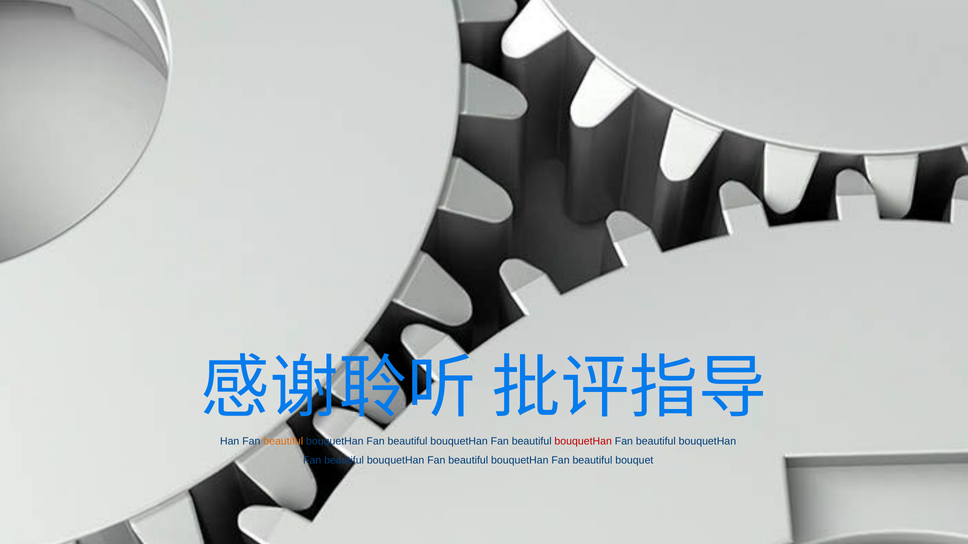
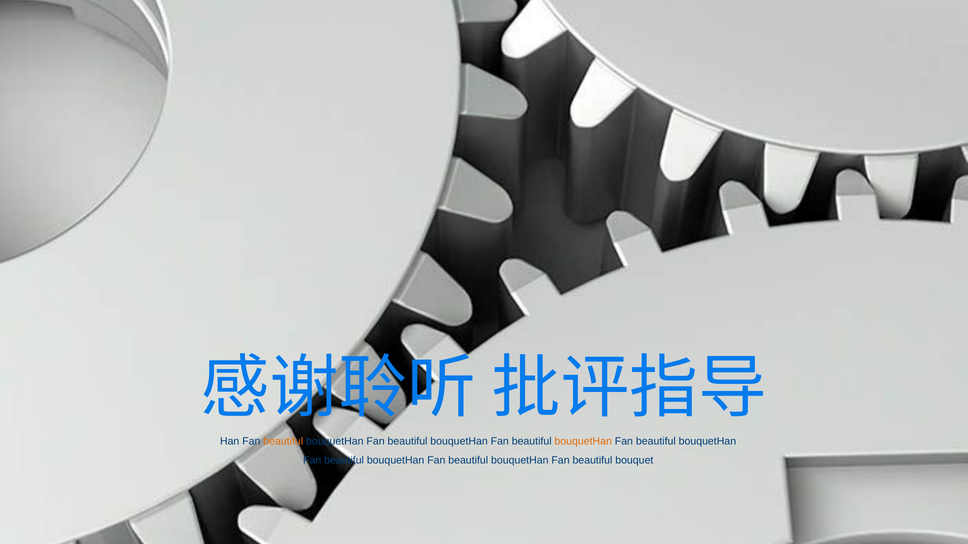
bouquetHan at (583, 442) colour: red -> orange
